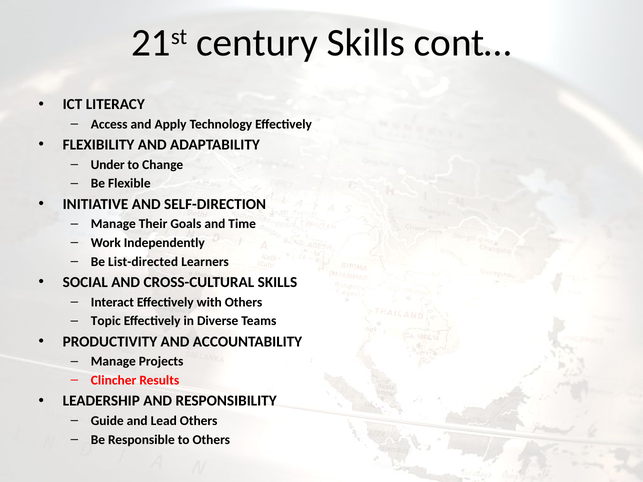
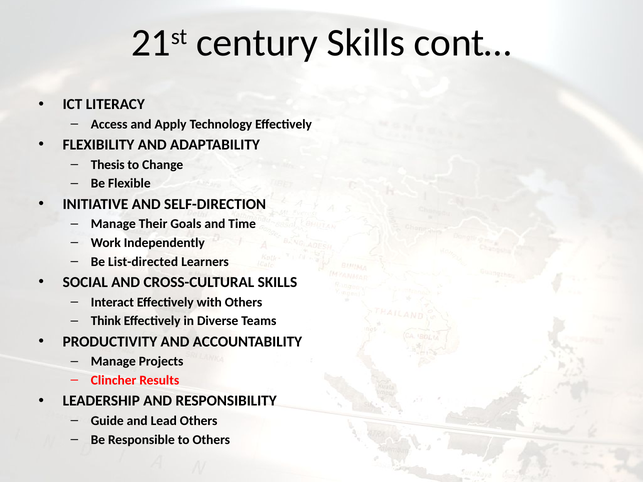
Under: Under -> Thesis
Topic: Topic -> Think
